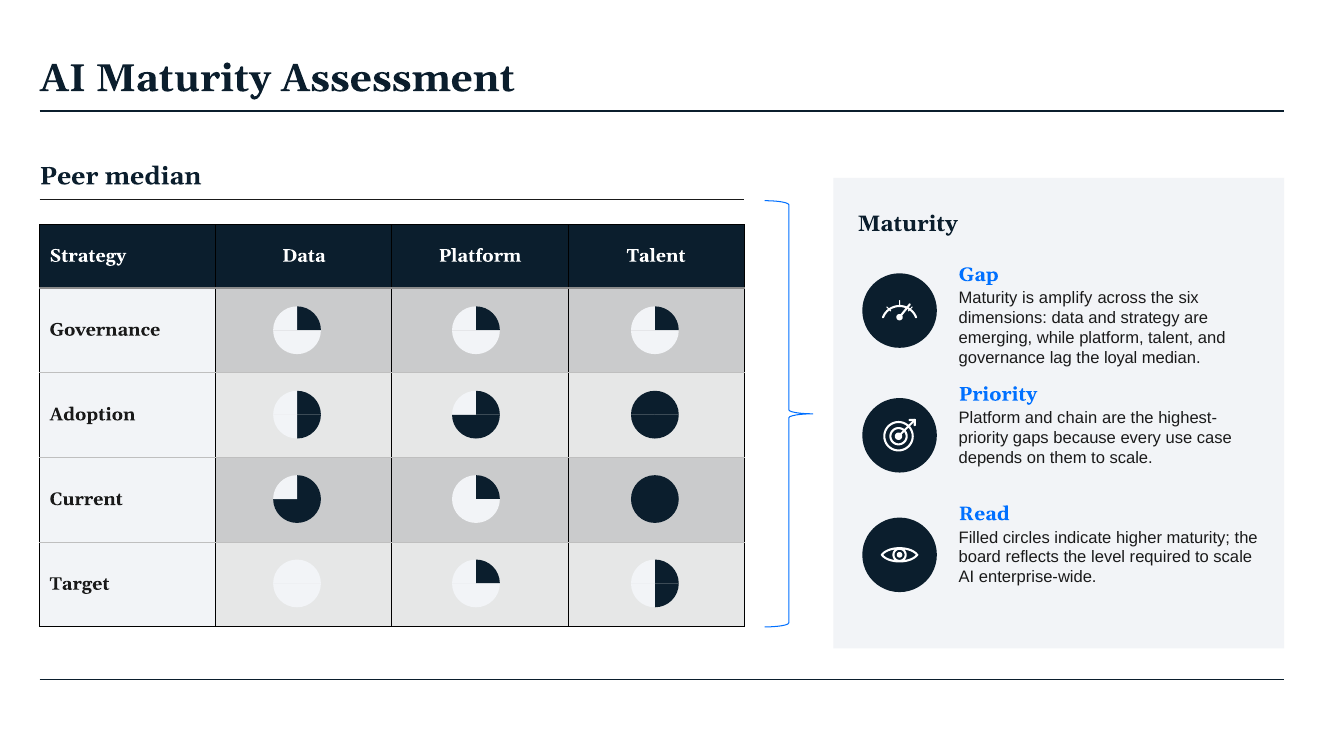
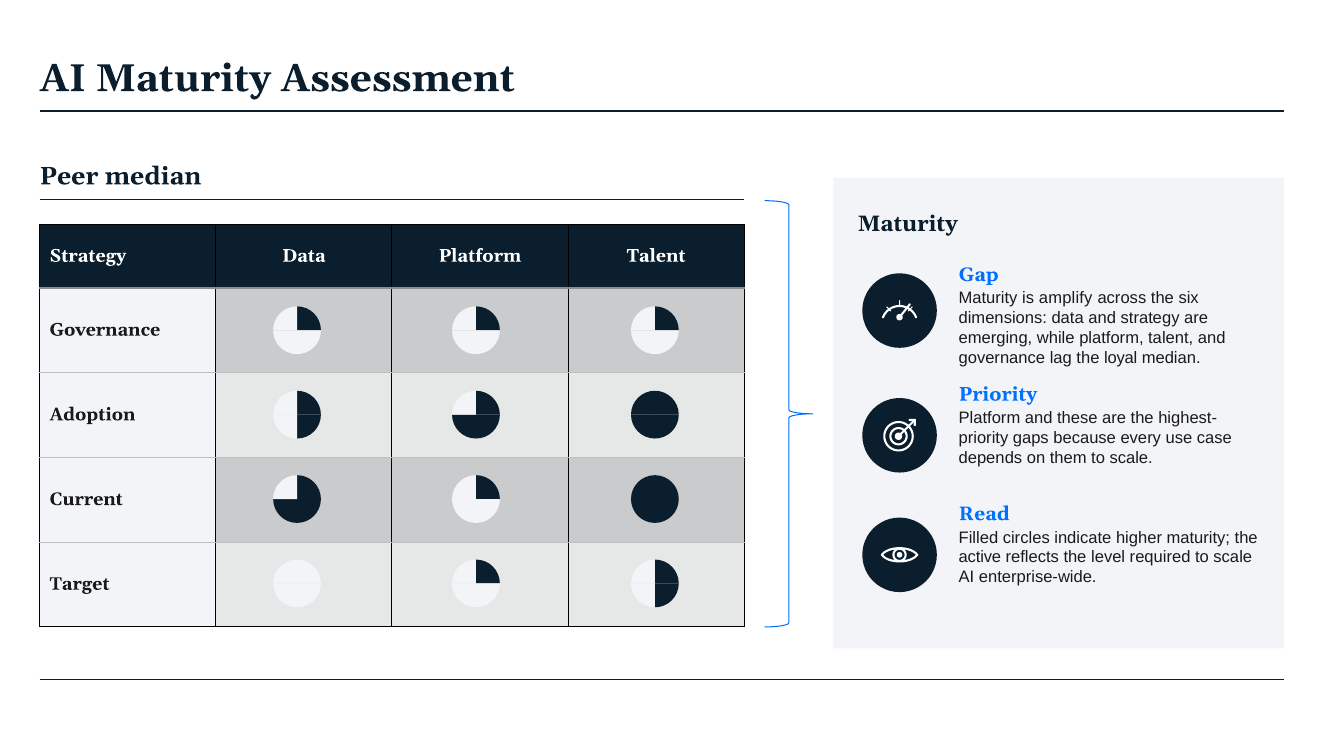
chain: chain -> these
board: board -> active
